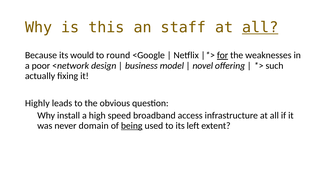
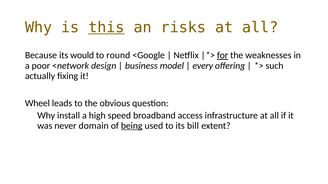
this underline: none -> present
staff: staff -> risks
all at (260, 28) underline: present -> none
novel: novel -> every
Highly: Highly -> Wheel
left: left -> bill
